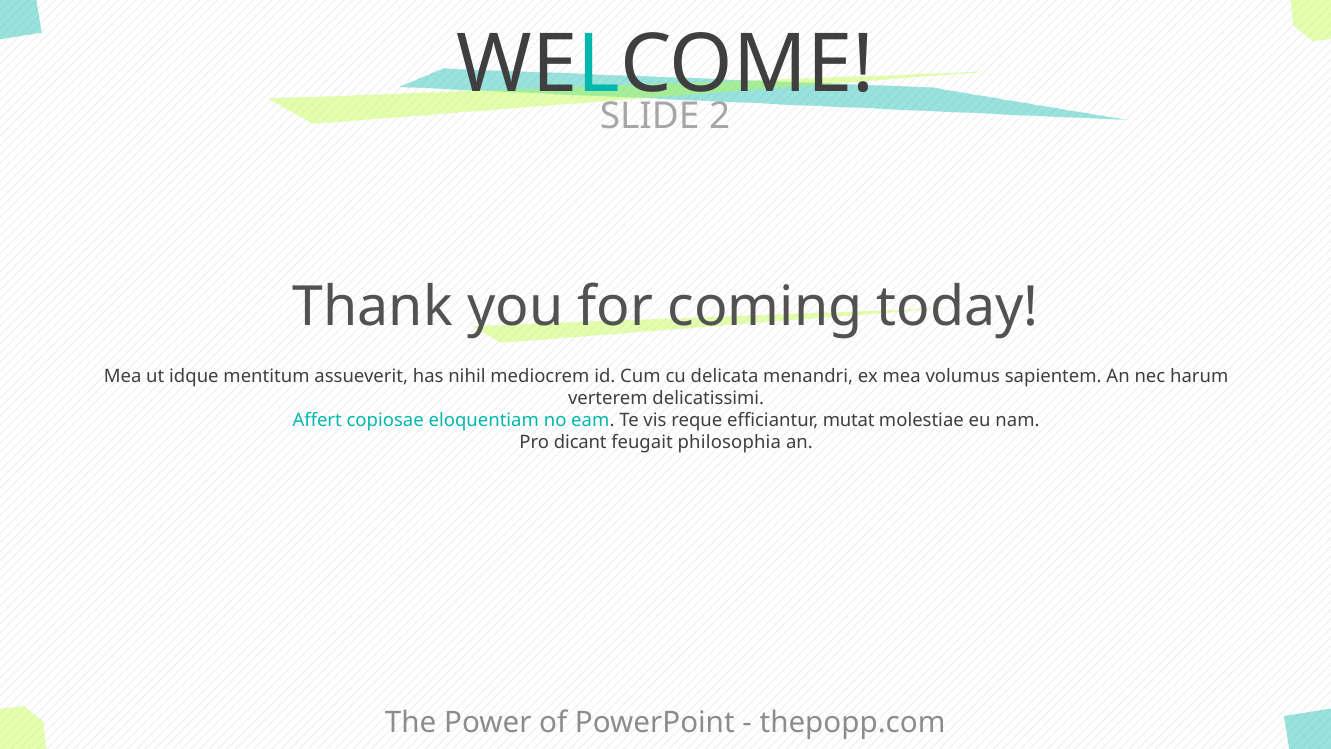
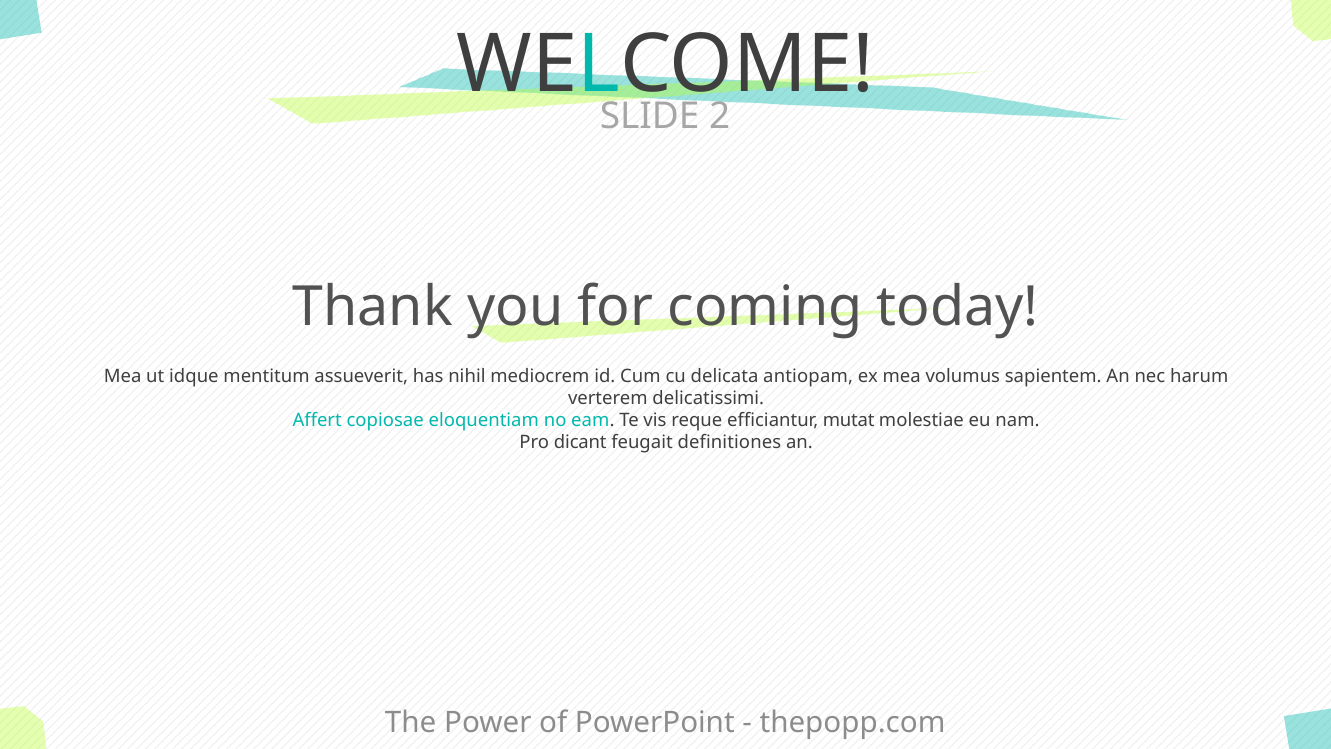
menandri: menandri -> antiopam
philosophia: philosophia -> definitiones
